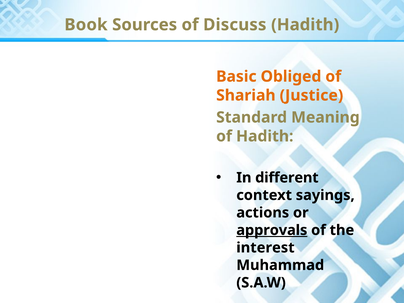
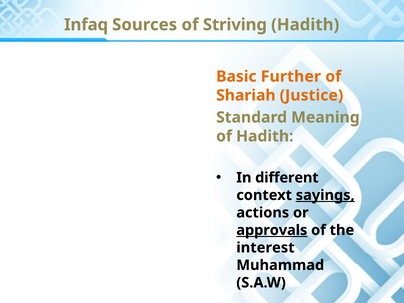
Book: Book -> Infaq
Discuss: Discuss -> Striving
Obliged: Obliged -> Further
sayings underline: none -> present
